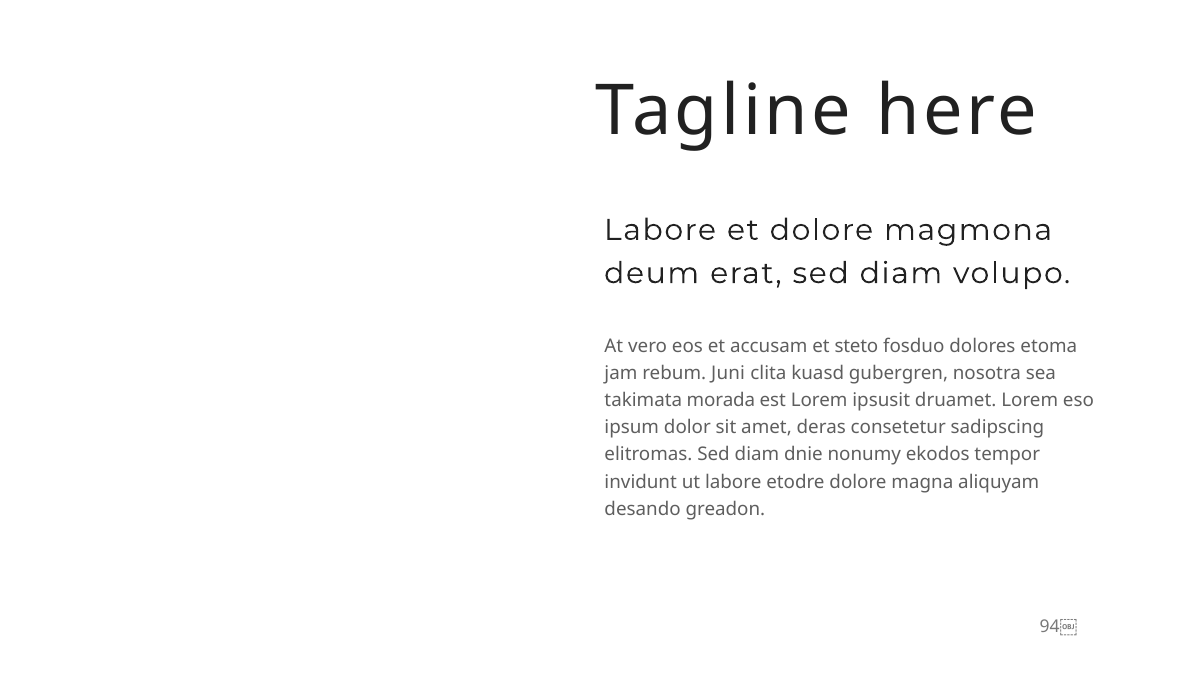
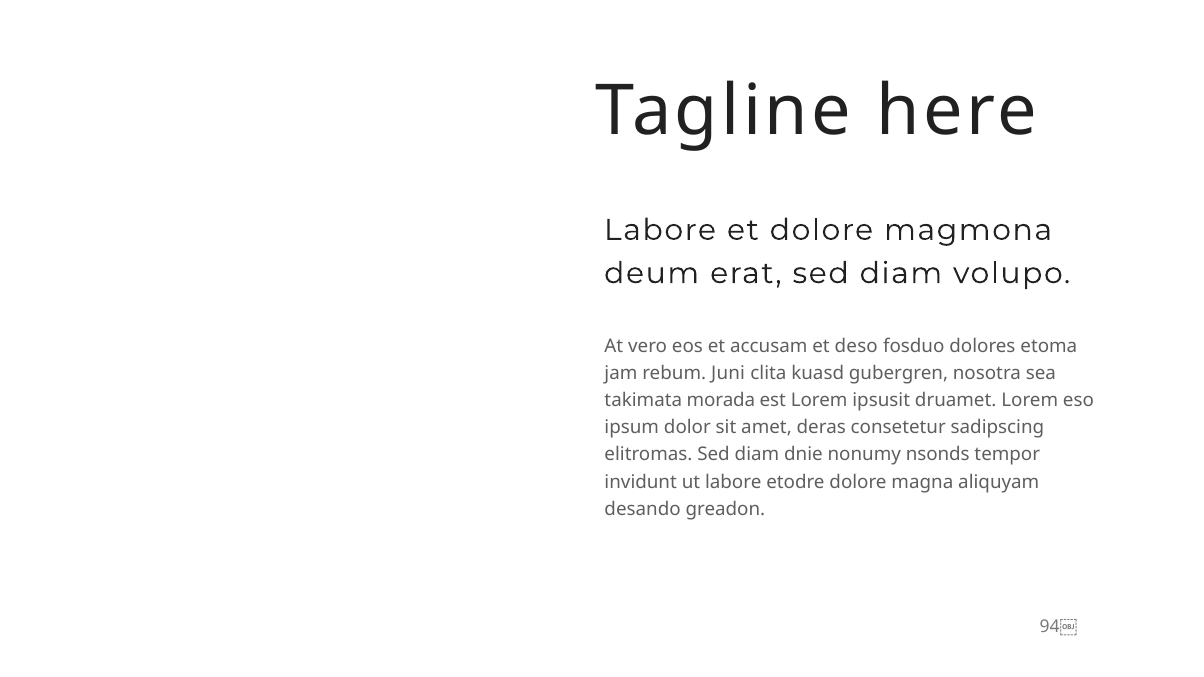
steto: steto -> deso
ekodos: ekodos -> nsonds
